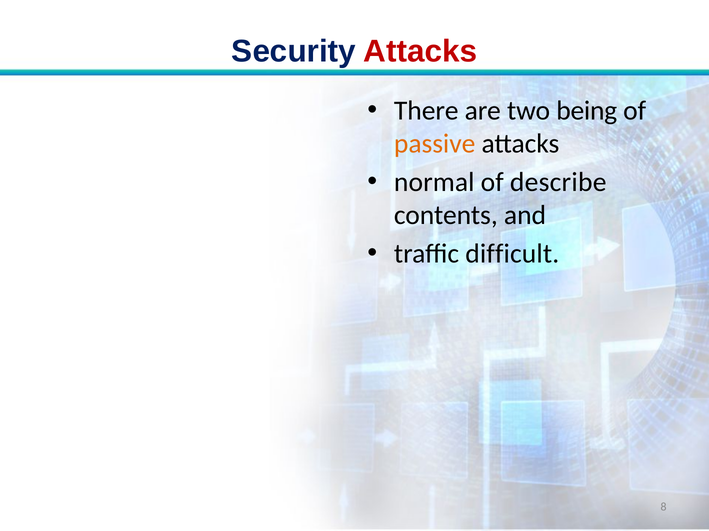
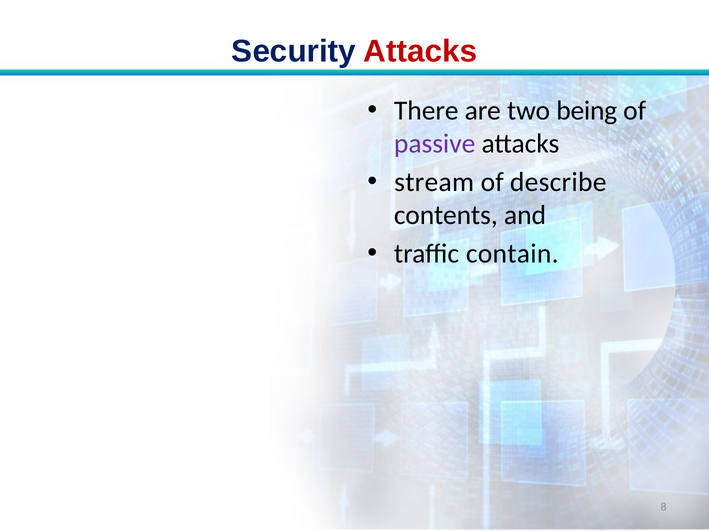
passive colour: orange -> purple
normal: normal -> stream
difficult: difficult -> contain
